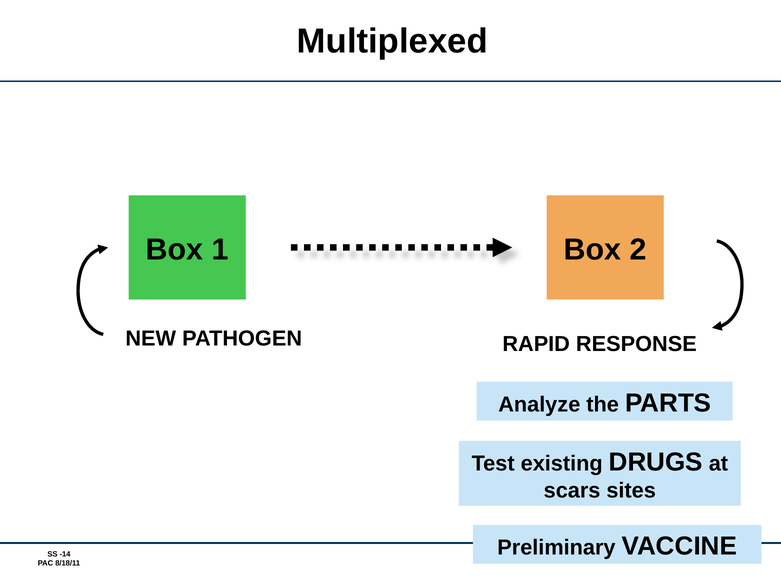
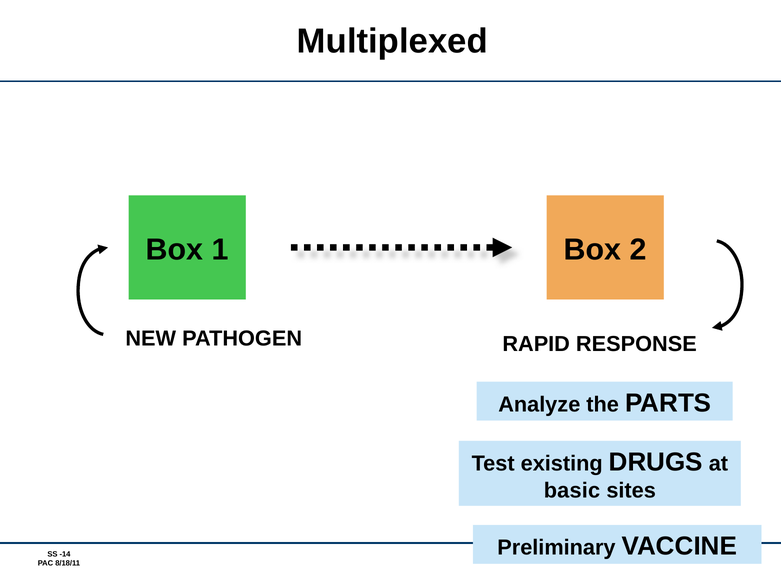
scars: scars -> basic
